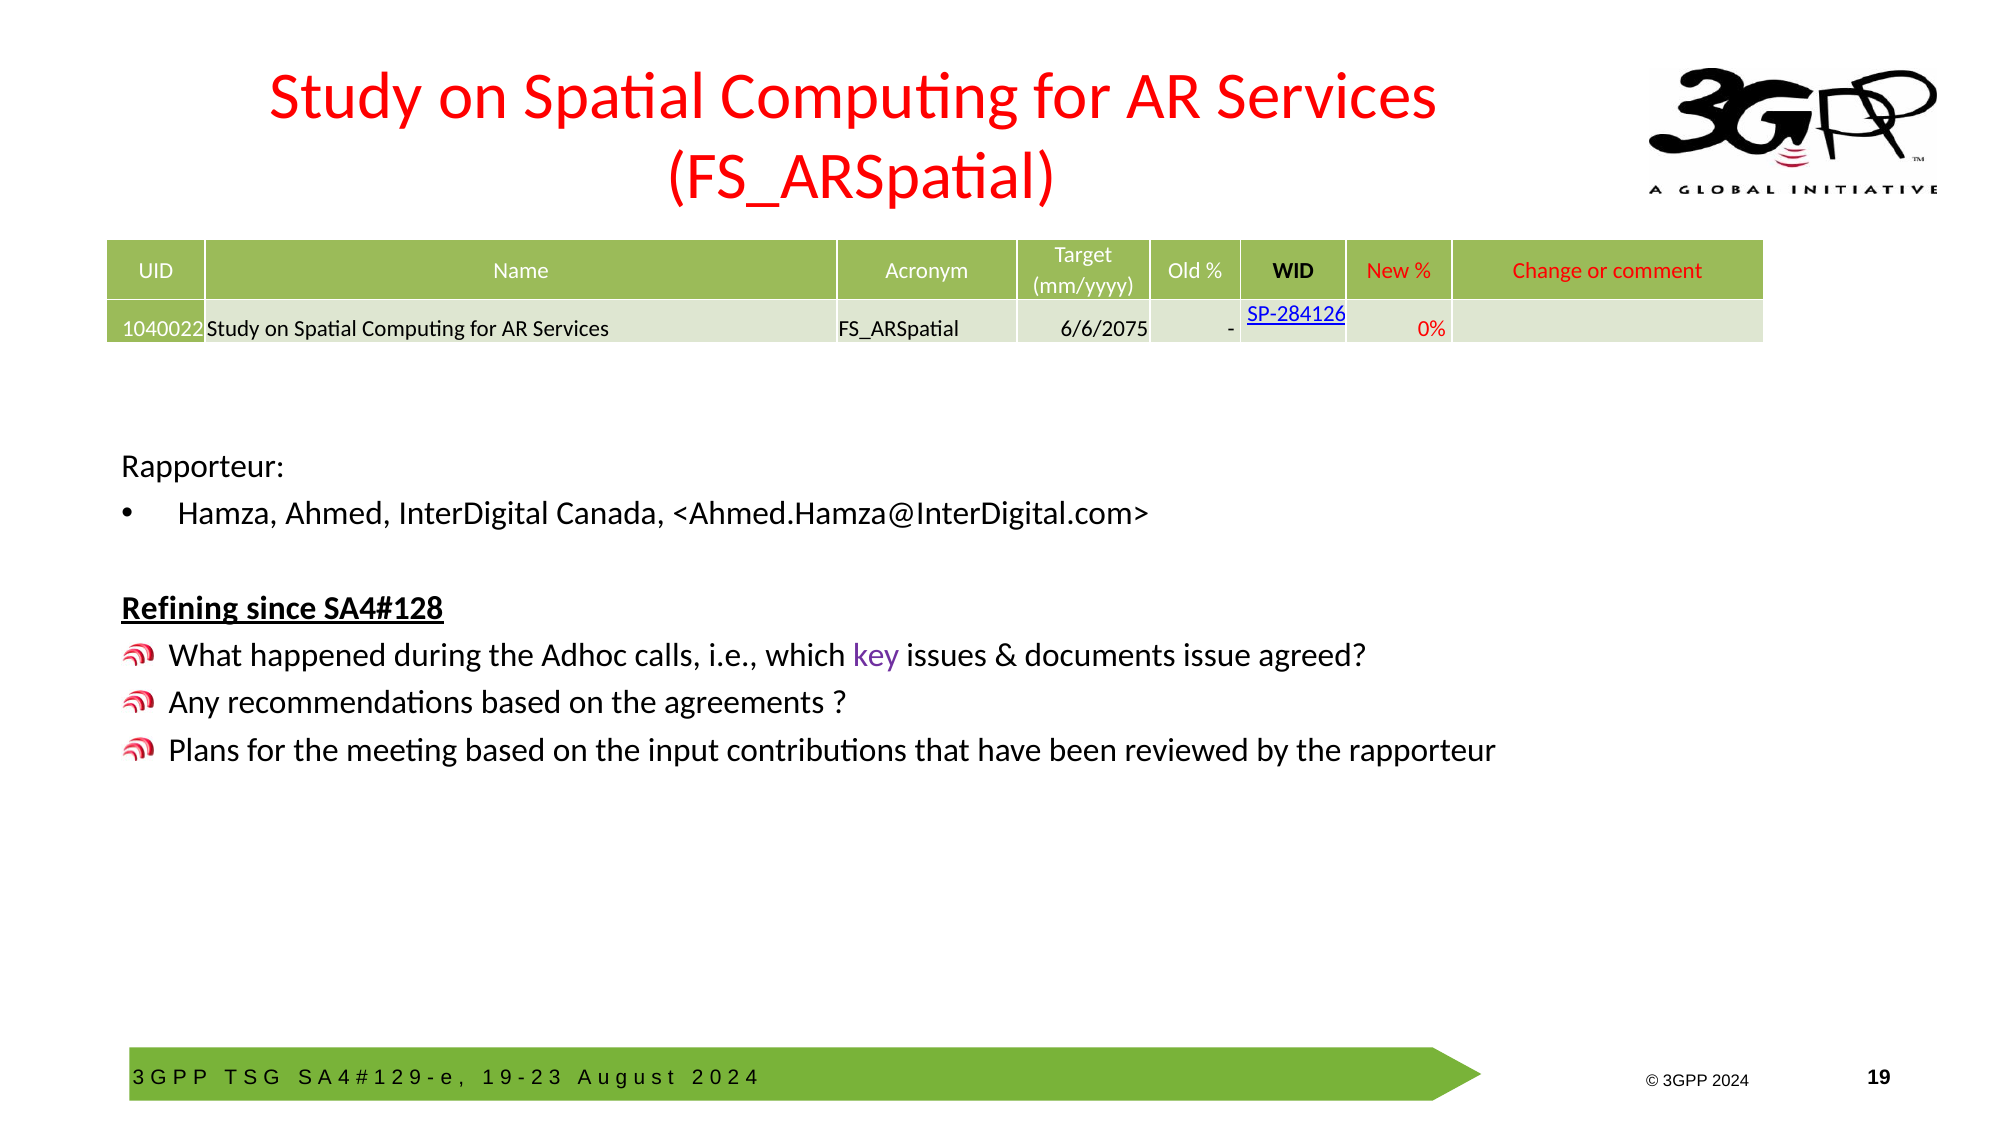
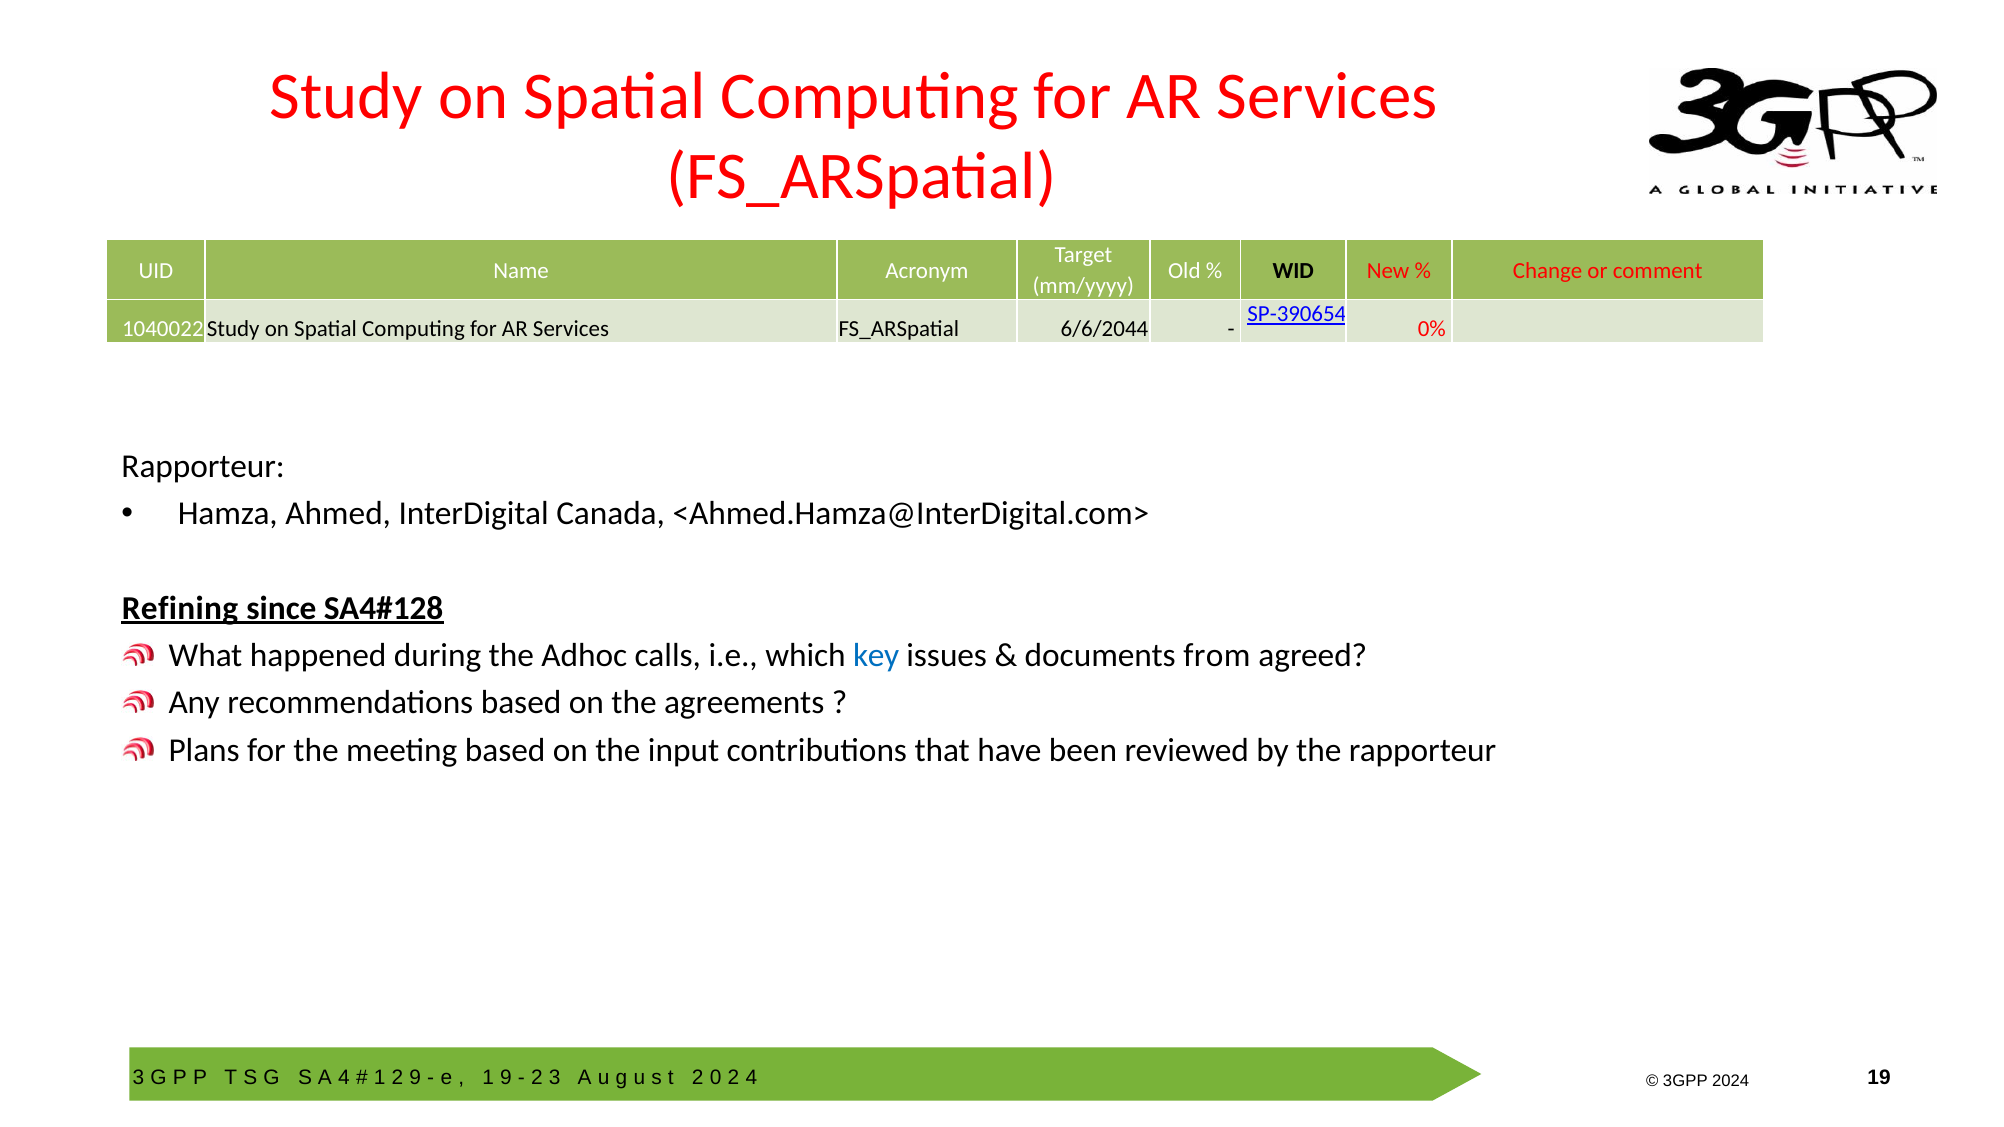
SP-284126: SP-284126 -> SP-390654
6/6/2075: 6/6/2075 -> 6/6/2044
key colour: purple -> blue
issue: issue -> from
